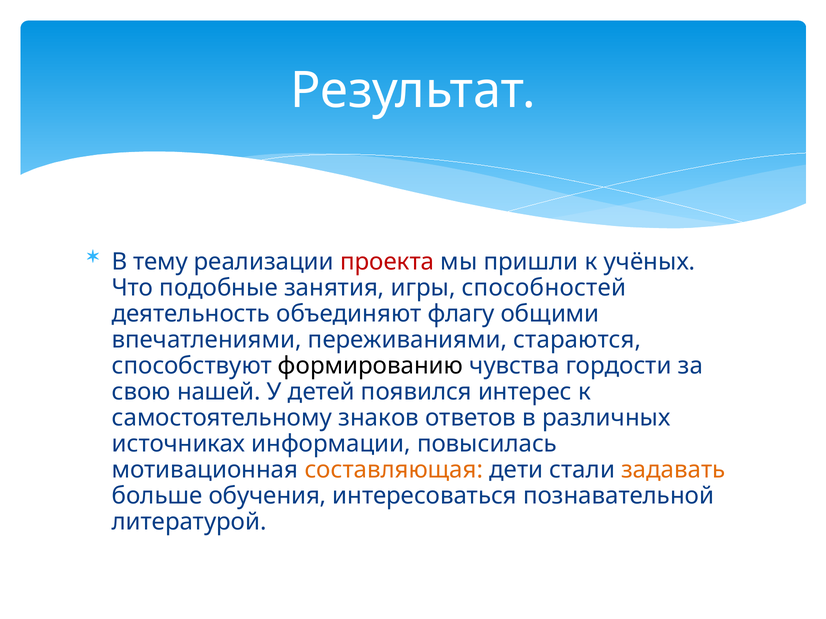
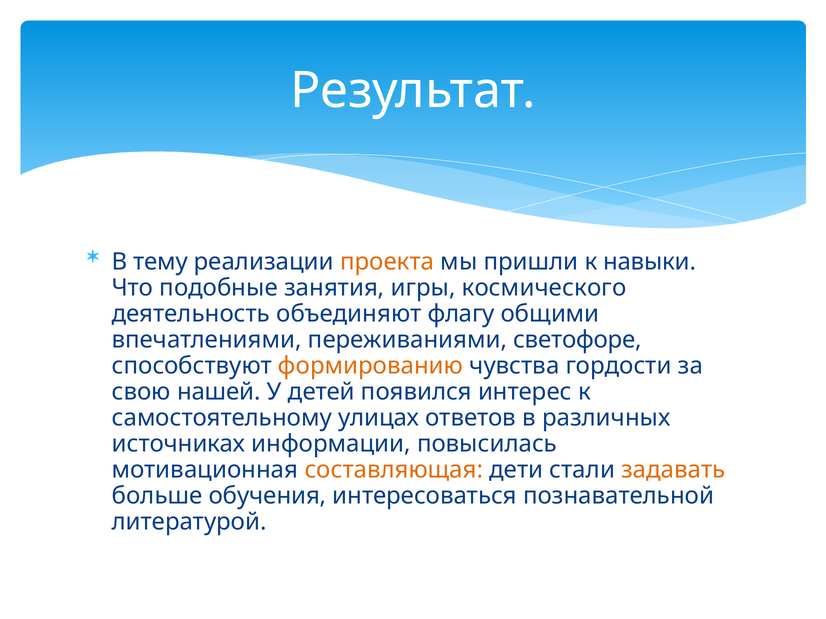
проекта colour: red -> orange
учёных: учёных -> навыки
способностей: способностей -> космического
стараются: стараются -> светофоре
формированию colour: black -> orange
знаков: знаков -> улицах
